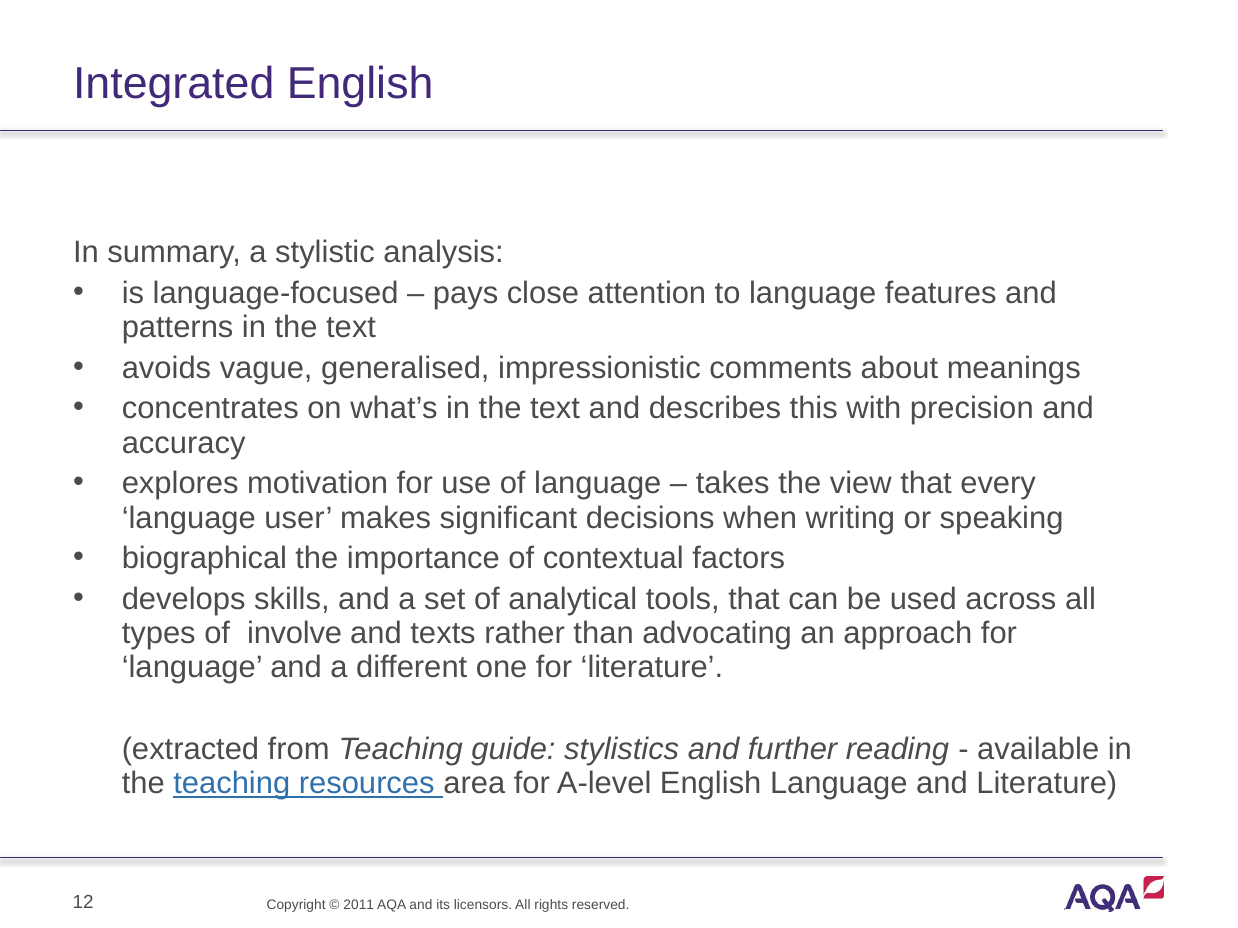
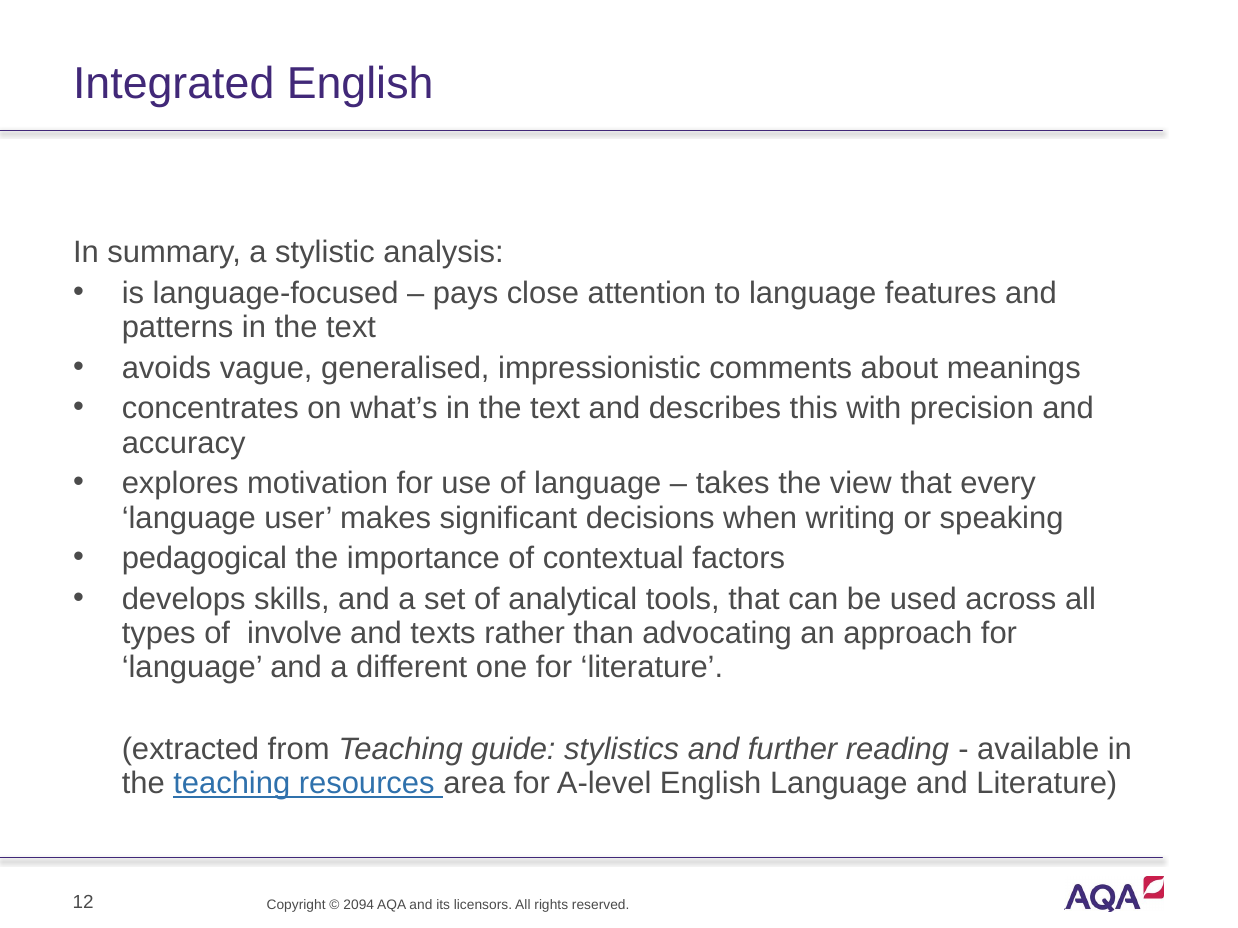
biographical: biographical -> pedagogical
2011: 2011 -> 2094
